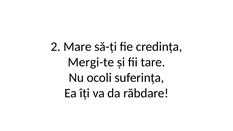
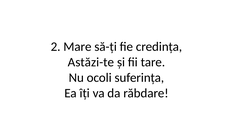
Mergi-te: Mergi-te -> Astăzi-te
